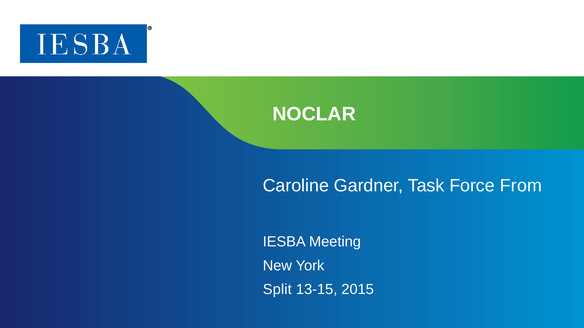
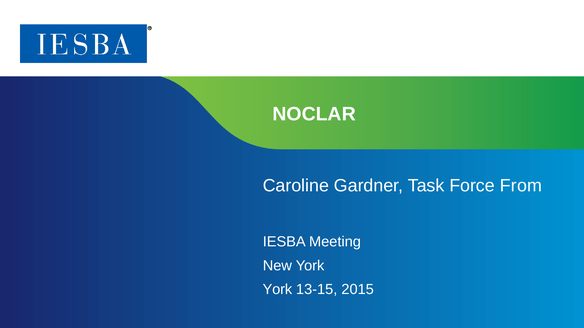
Split at (277, 290): Split -> York
